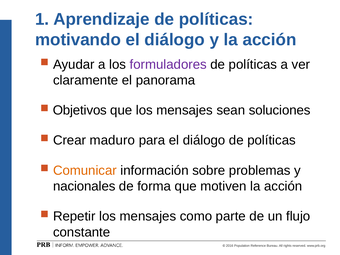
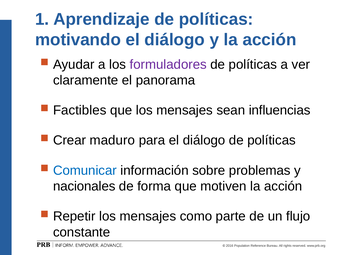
Objetivos: Objetivos -> Factibles
soluciones: soluciones -> influencias
Comunicar colour: orange -> blue
